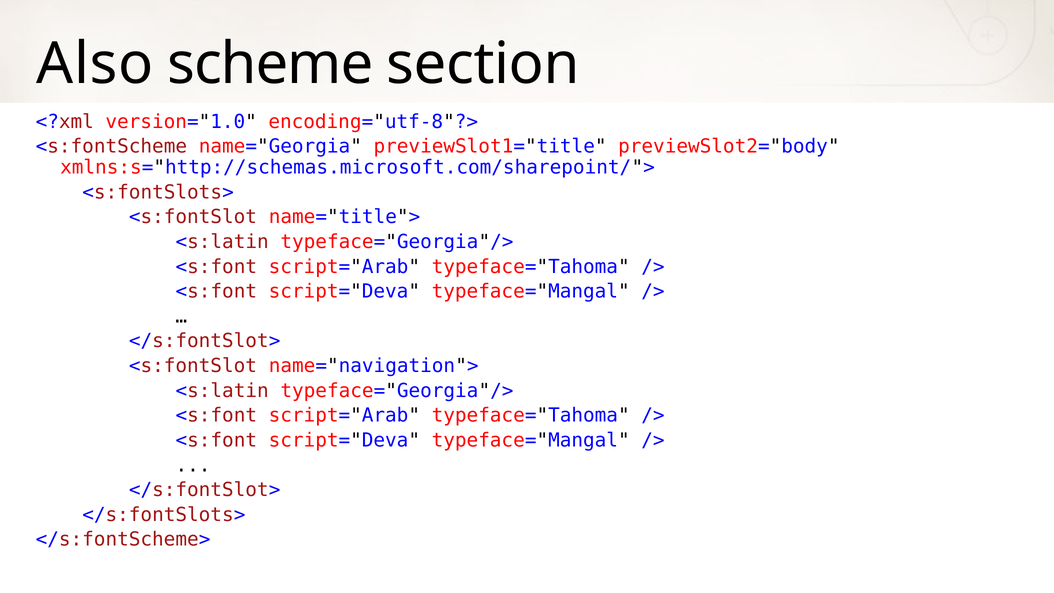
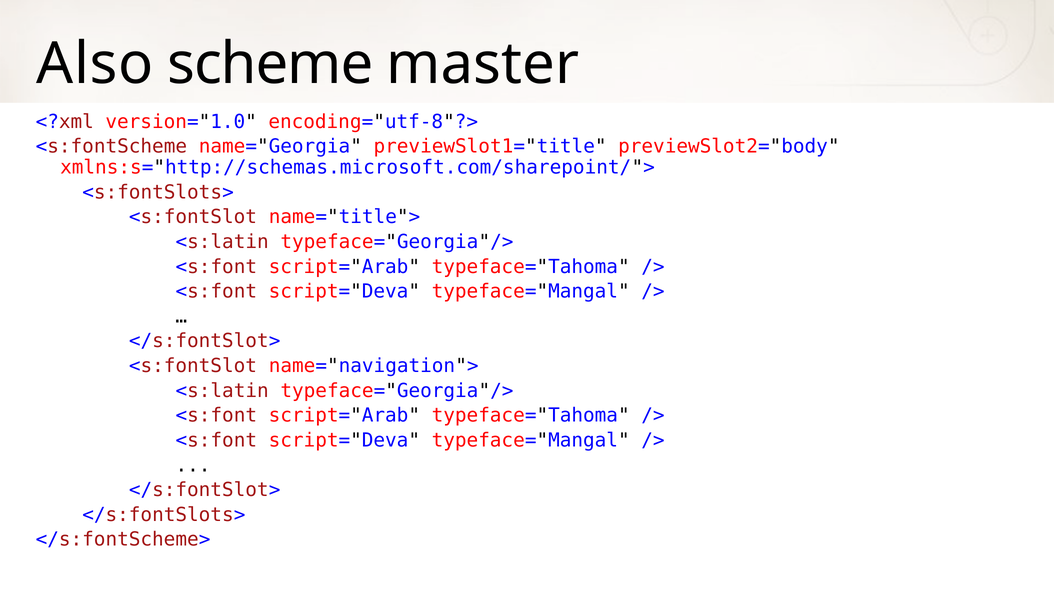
section: section -> master
